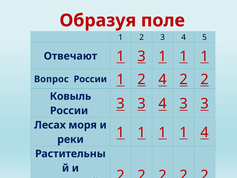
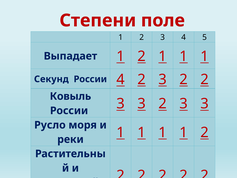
Образуя: Образуя -> Степени
Отвечают: Отвечают -> Выпадает
3 at (142, 56): 3 -> 2
Вопрос: Вопрос -> Секунд
России 1: 1 -> 4
4 at (163, 79): 4 -> 3
3 3 4: 4 -> 2
Лесах: Лесах -> Русло
1 1 4: 4 -> 2
